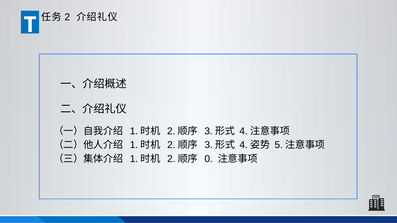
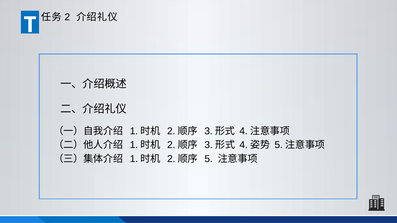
0: 0 -> 5
